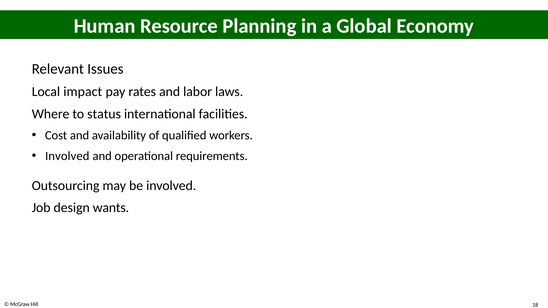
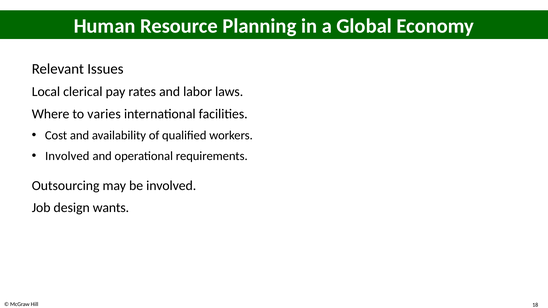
impact: impact -> clerical
status: status -> varies
